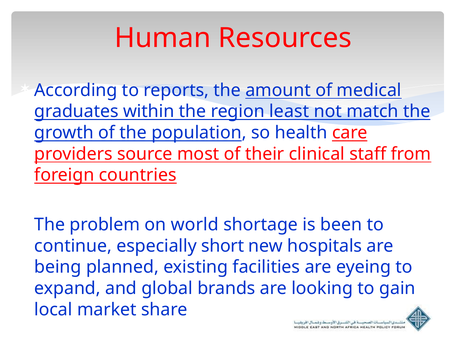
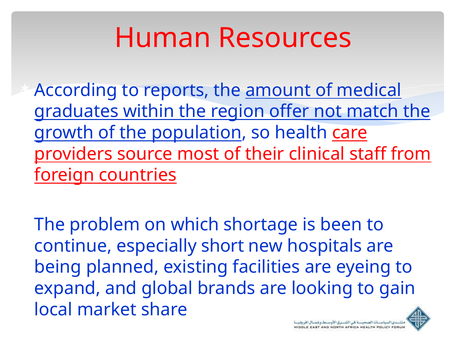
least: least -> offer
world: world -> which
